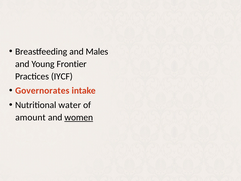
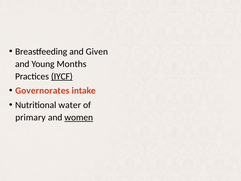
Males: Males -> Given
Frontier: Frontier -> Months
IYCF underline: none -> present
amount: amount -> primary
